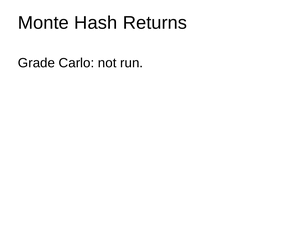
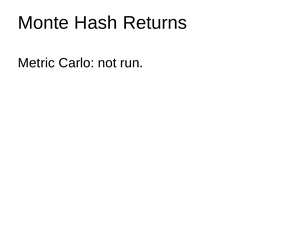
Grade: Grade -> Metric
